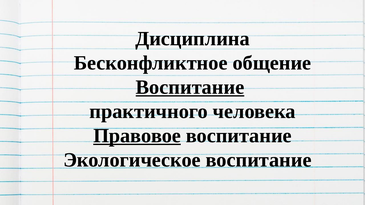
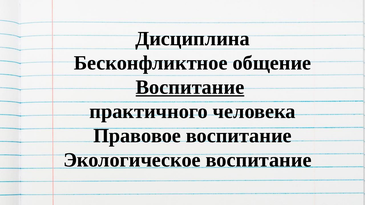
Правовое underline: present -> none
